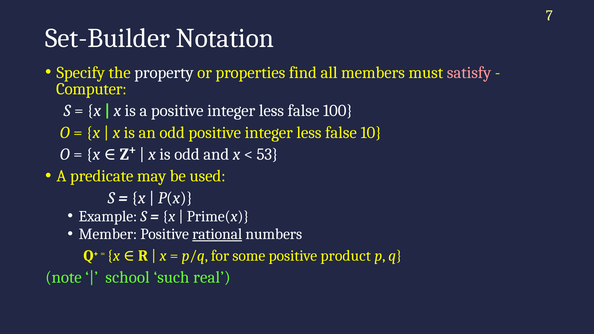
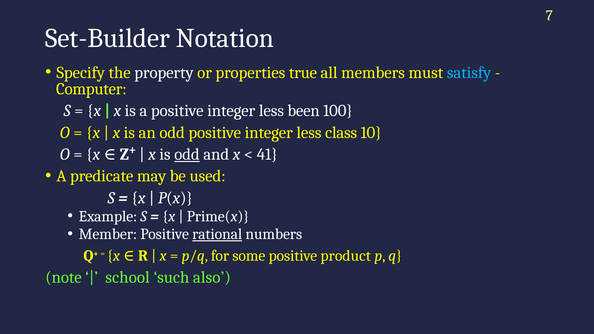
find: find -> true
satisfy colour: pink -> light blue
false at (303, 111): false -> been
false at (341, 133): false -> class
odd at (187, 154) underline: none -> present
53: 53 -> 41
real: real -> also
